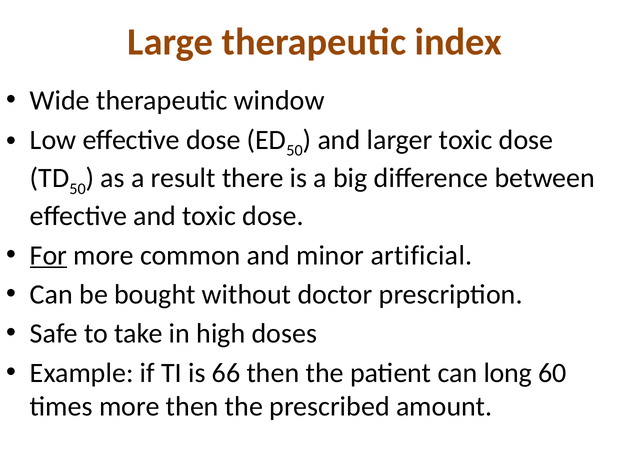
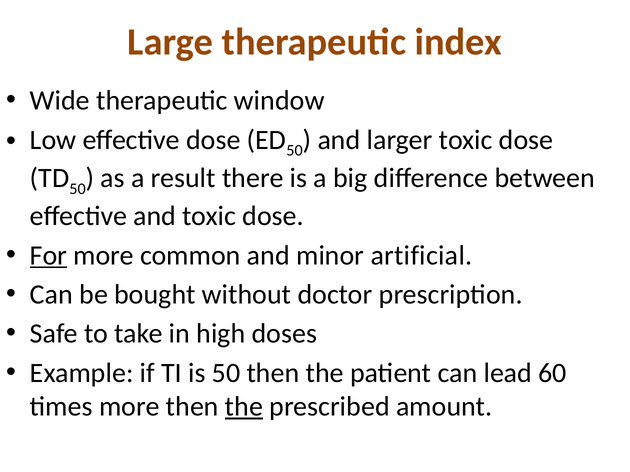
is 66: 66 -> 50
long: long -> lead
the at (244, 407) underline: none -> present
